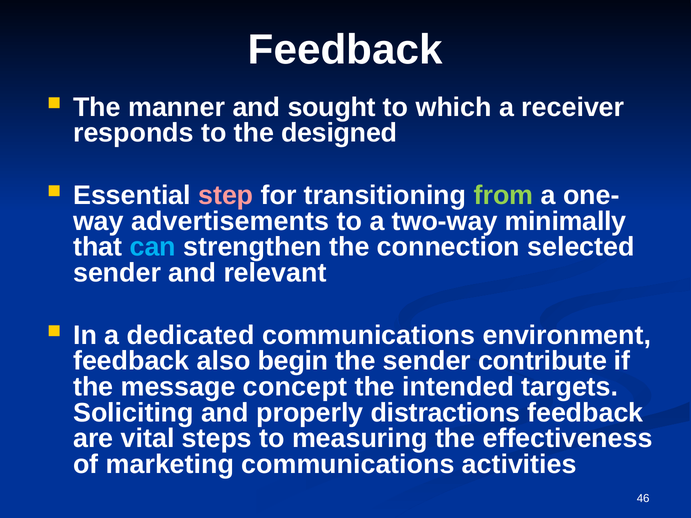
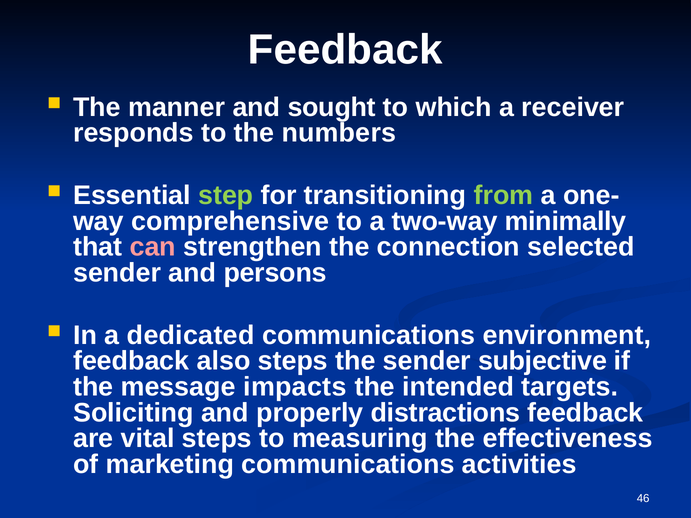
designed: designed -> numbers
step colour: pink -> light green
advertisements: advertisements -> comprehensive
can colour: light blue -> pink
relevant: relevant -> persons
also begin: begin -> steps
contribute: contribute -> subjective
concept: concept -> impacts
